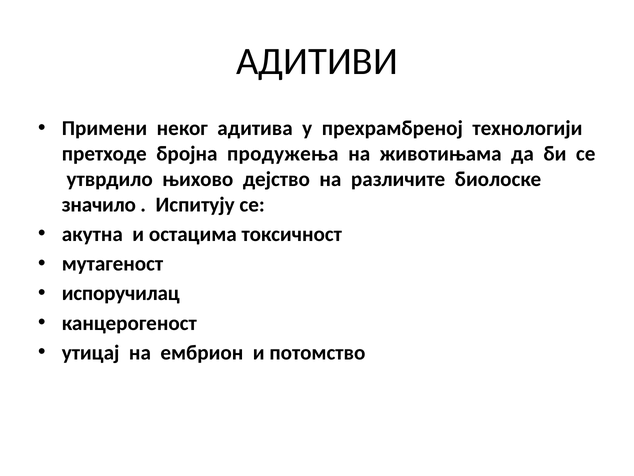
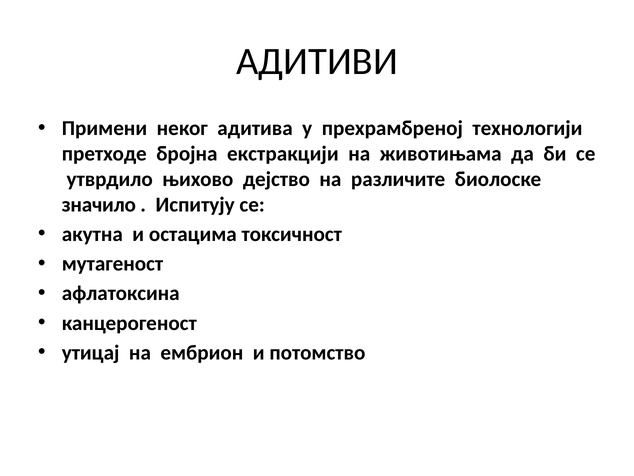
продужења: продужења -> екстракцији
испоручилац: испоручилац -> афлатоксина
